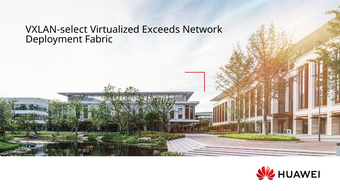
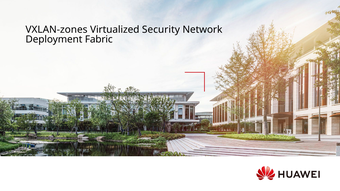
VXLAN-select: VXLAN-select -> VXLAN-zones
Exceeds: Exceeds -> Security
